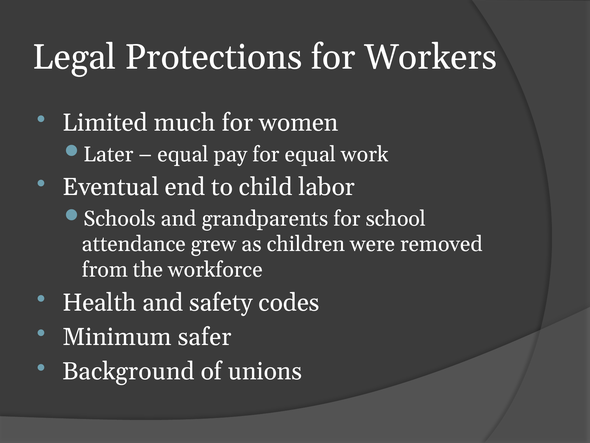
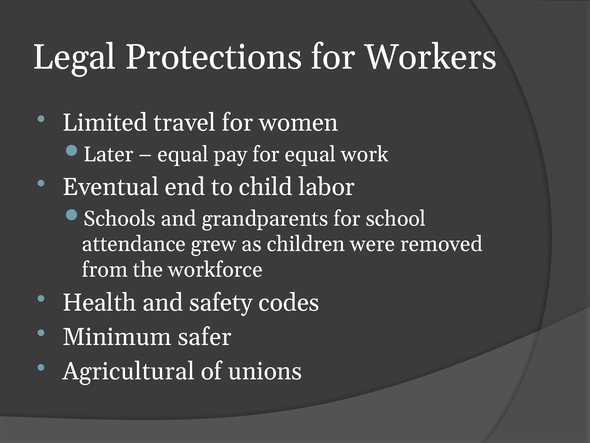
much: much -> travel
Background: Background -> Agricultural
